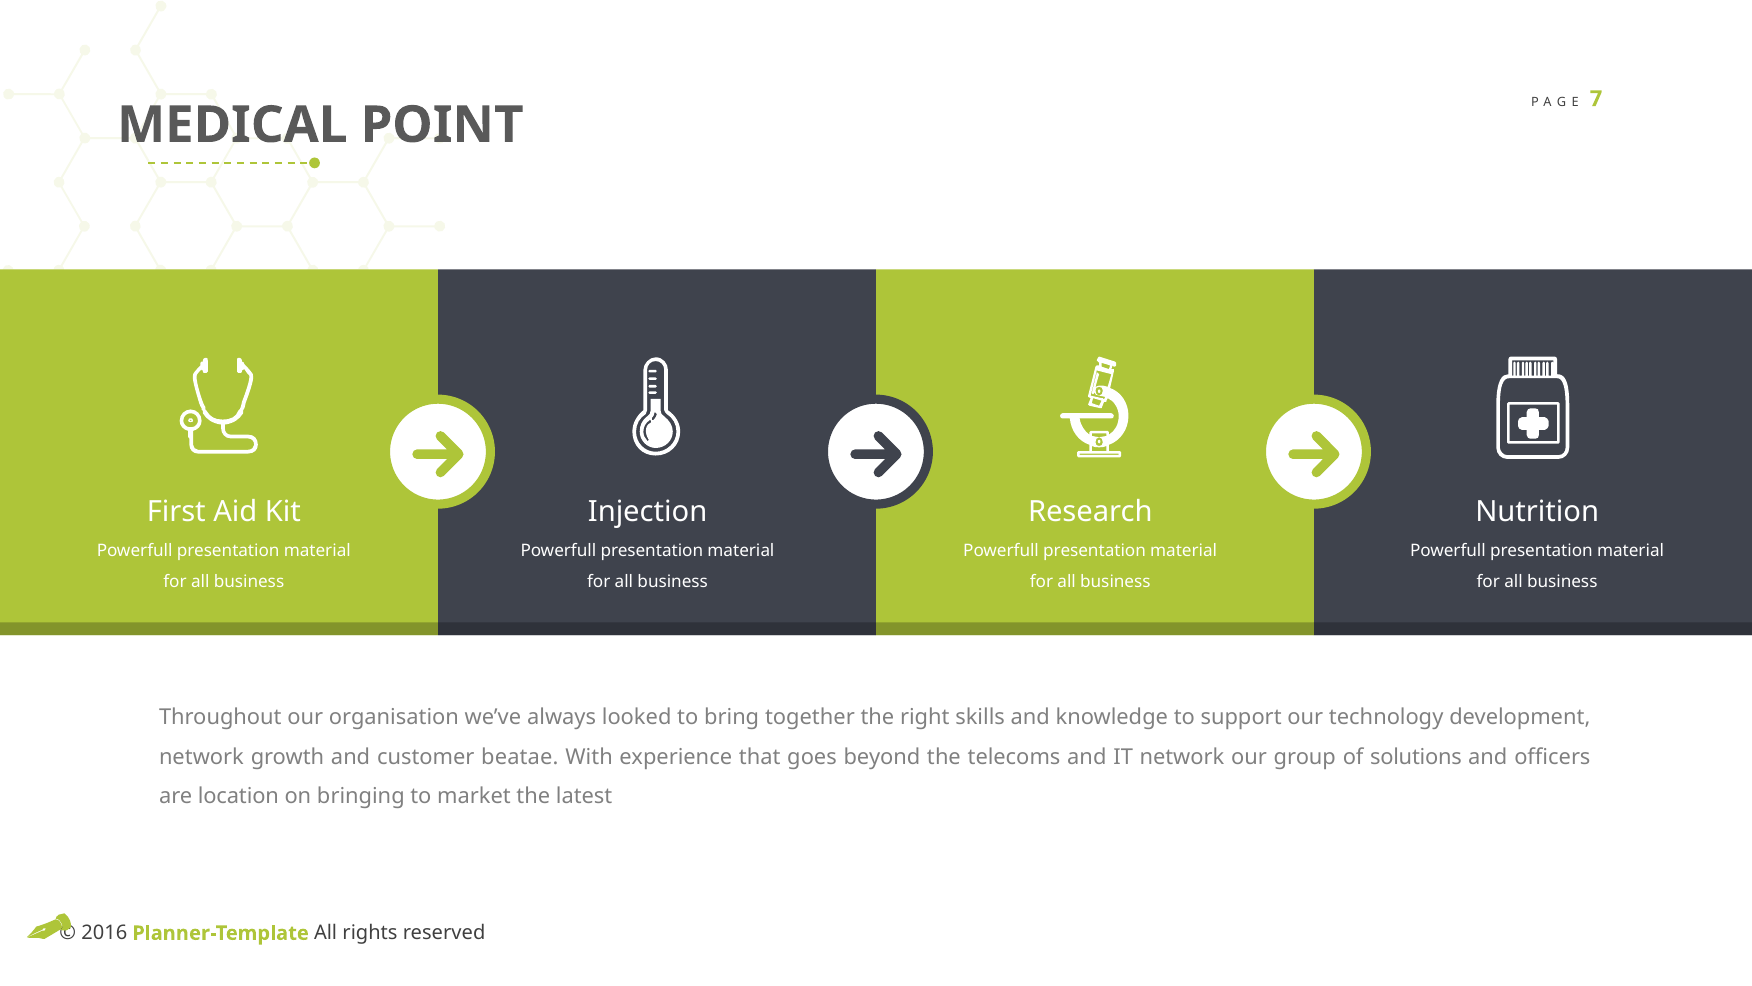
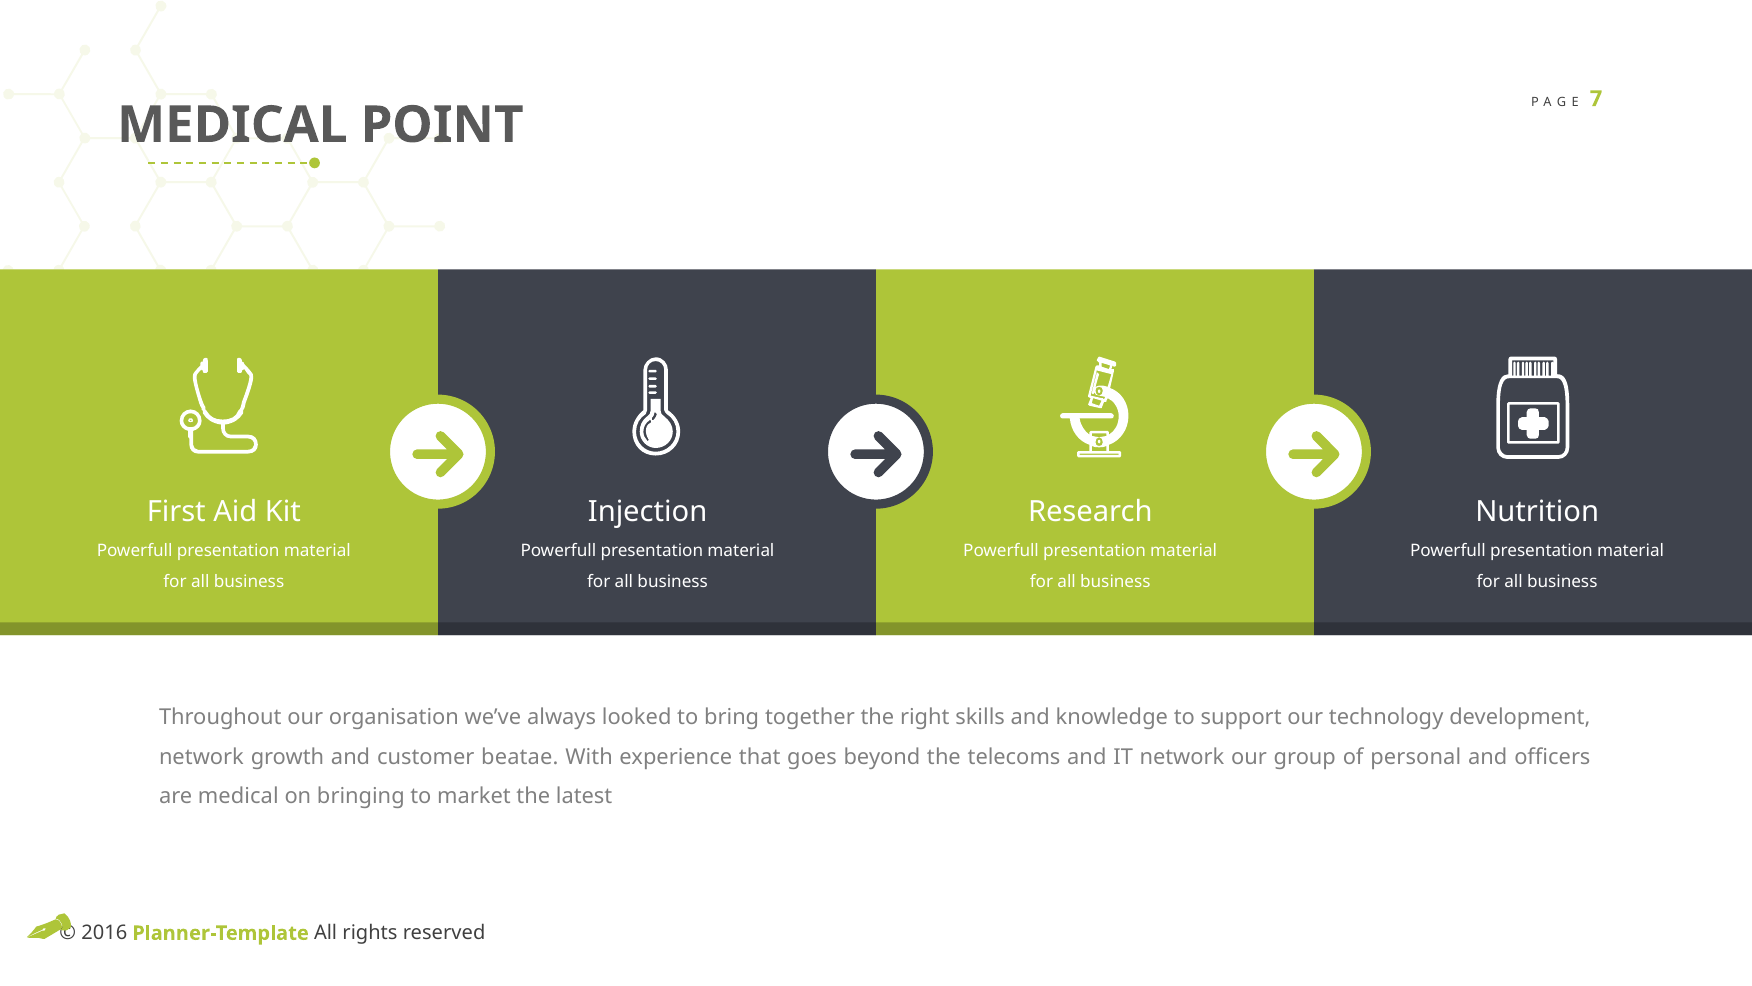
solutions: solutions -> personal
are location: location -> medical
